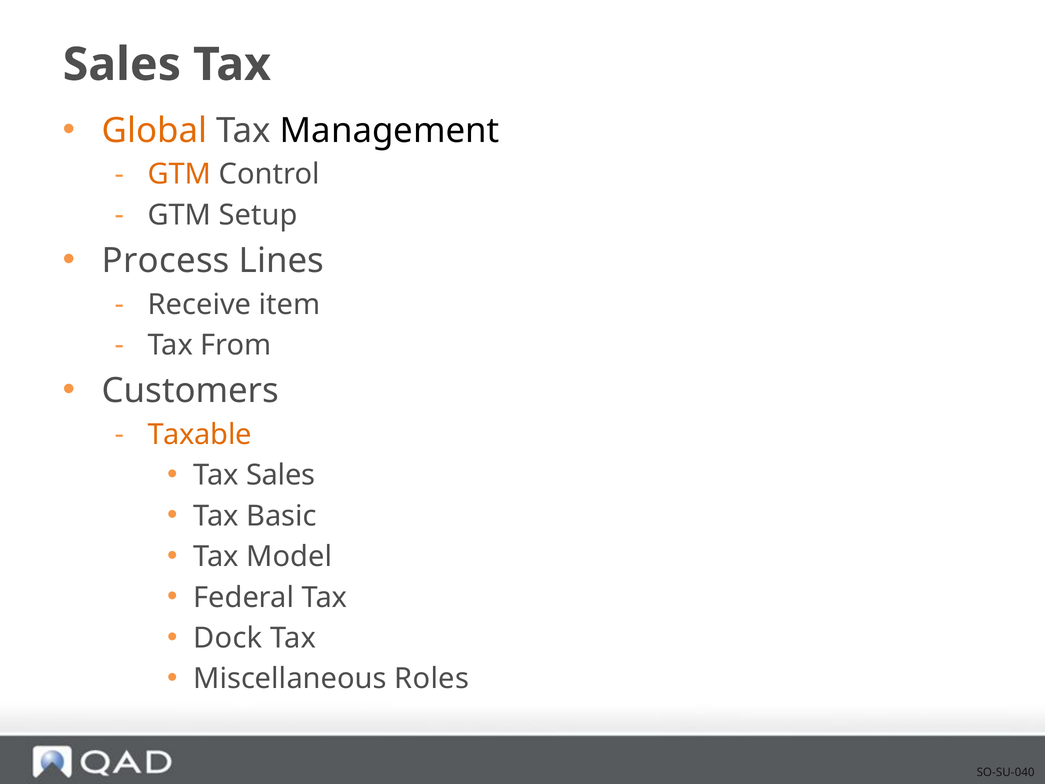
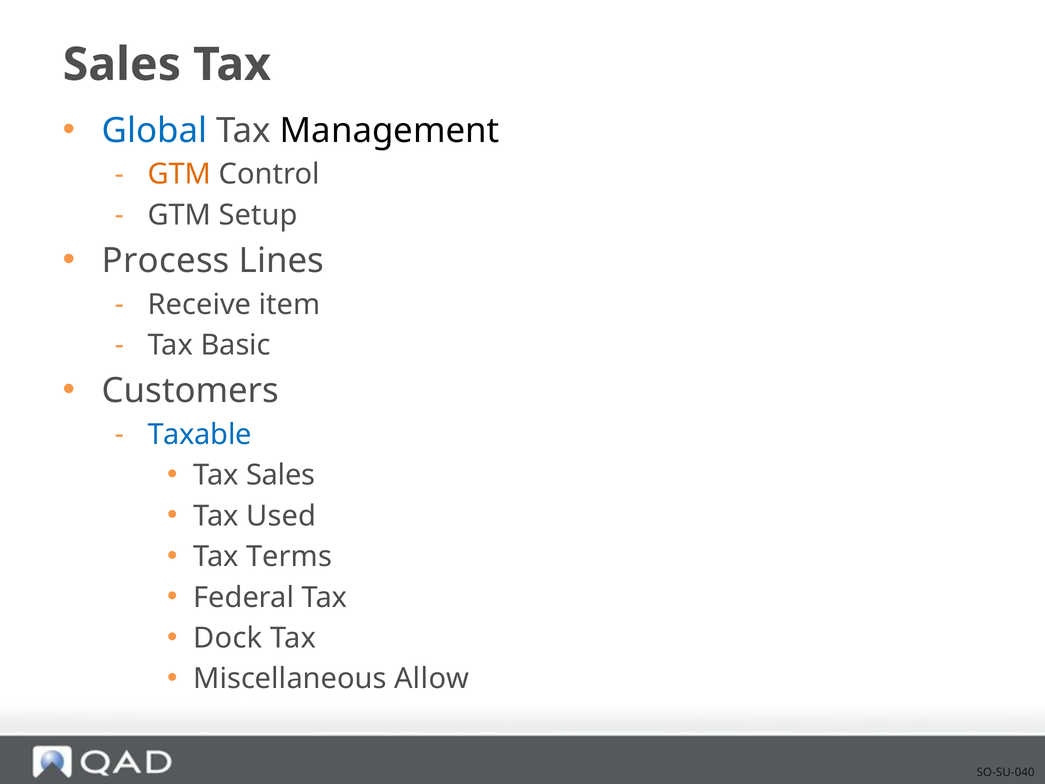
Global colour: orange -> blue
From: From -> Basic
Taxable colour: orange -> blue
Basic: Basic -> Used
Model: Model -> Terms
Roles: Roles -> Allow
